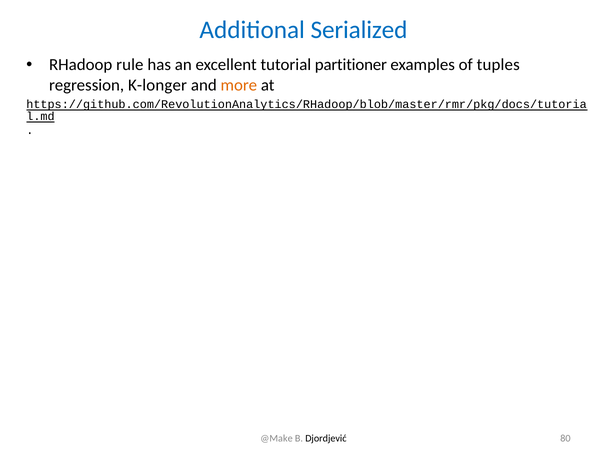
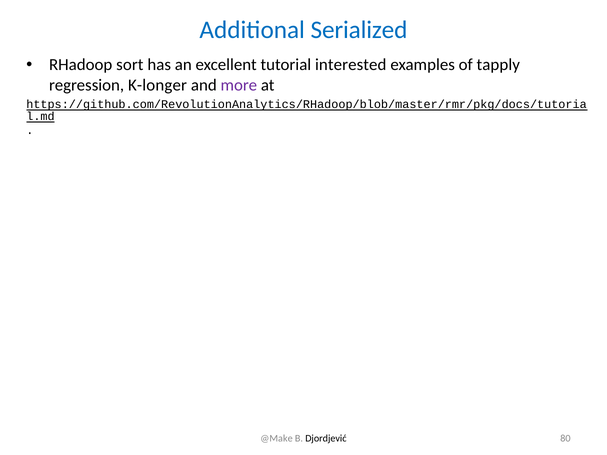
rule: rule -> sort
partitioner: partitioner -> interested
tuples: tuples -> tapply
more colour: orange -> purple
